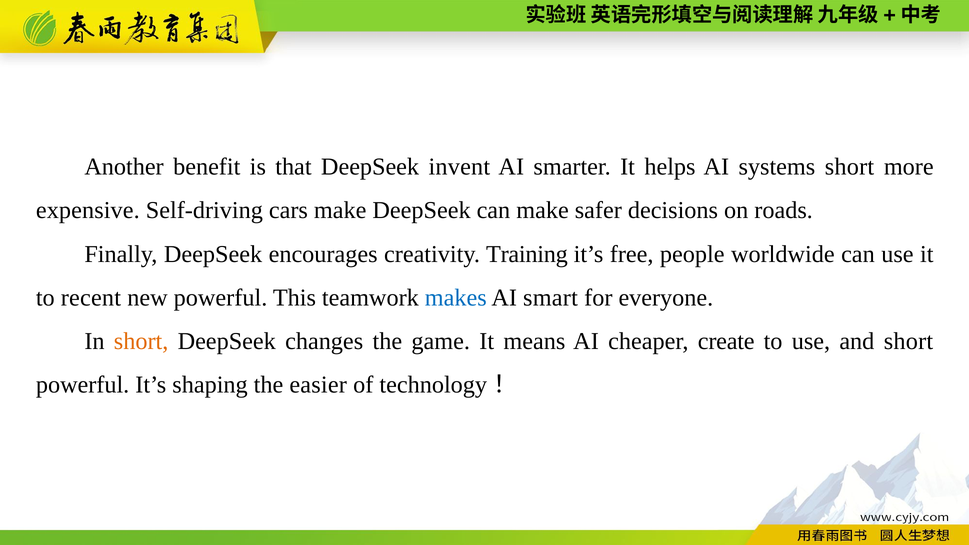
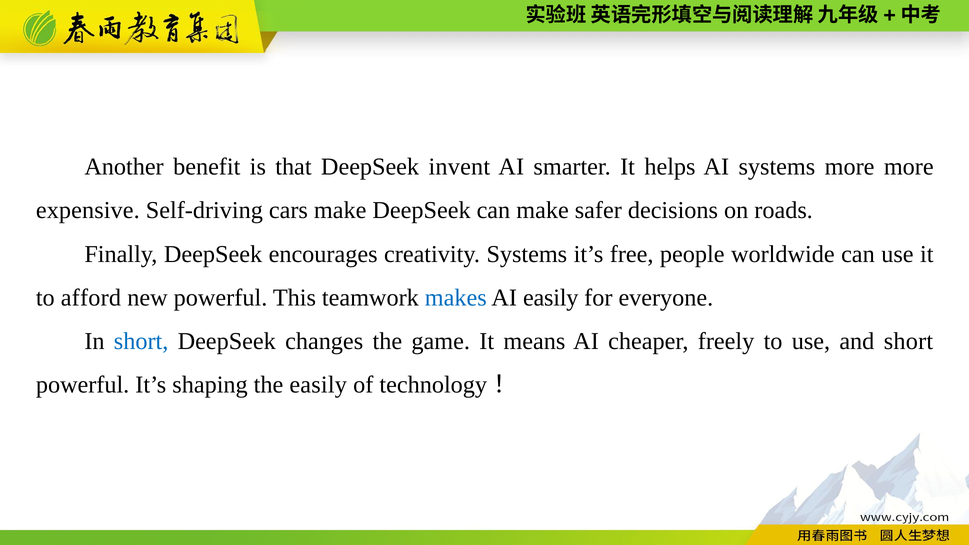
systems short: short -> more
creativity Training: Training -> Systems
recent: recent -> afford
AI smart: smart -> easily
short at (141, 341) colour: orange -> blue
create: create -> freely
the easier: easier -> easily
